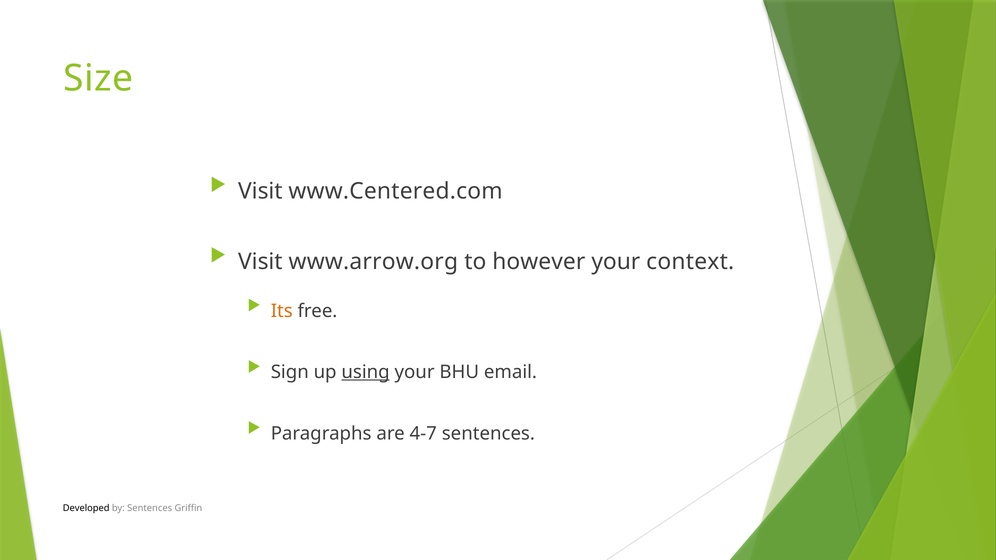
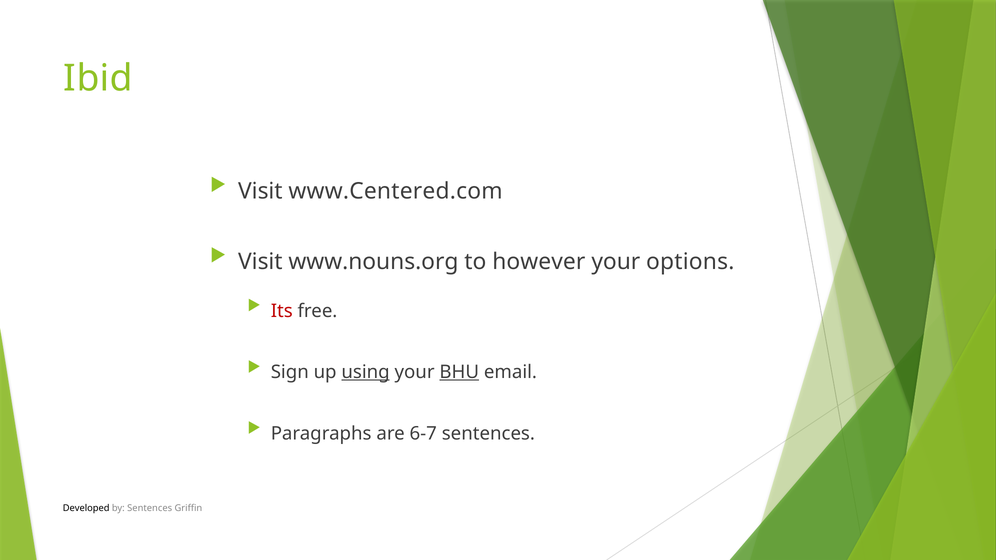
Size: Size -> Ibid
www.arrow.org: www.arrow.org -> www.nouns.org
context: context -> options
Its colour: orange -> red
BHU underline: none -> present
4-7: 4-7 -> 6-7
